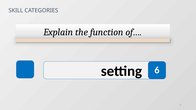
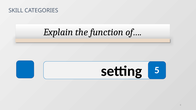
6: 6 -> 5
